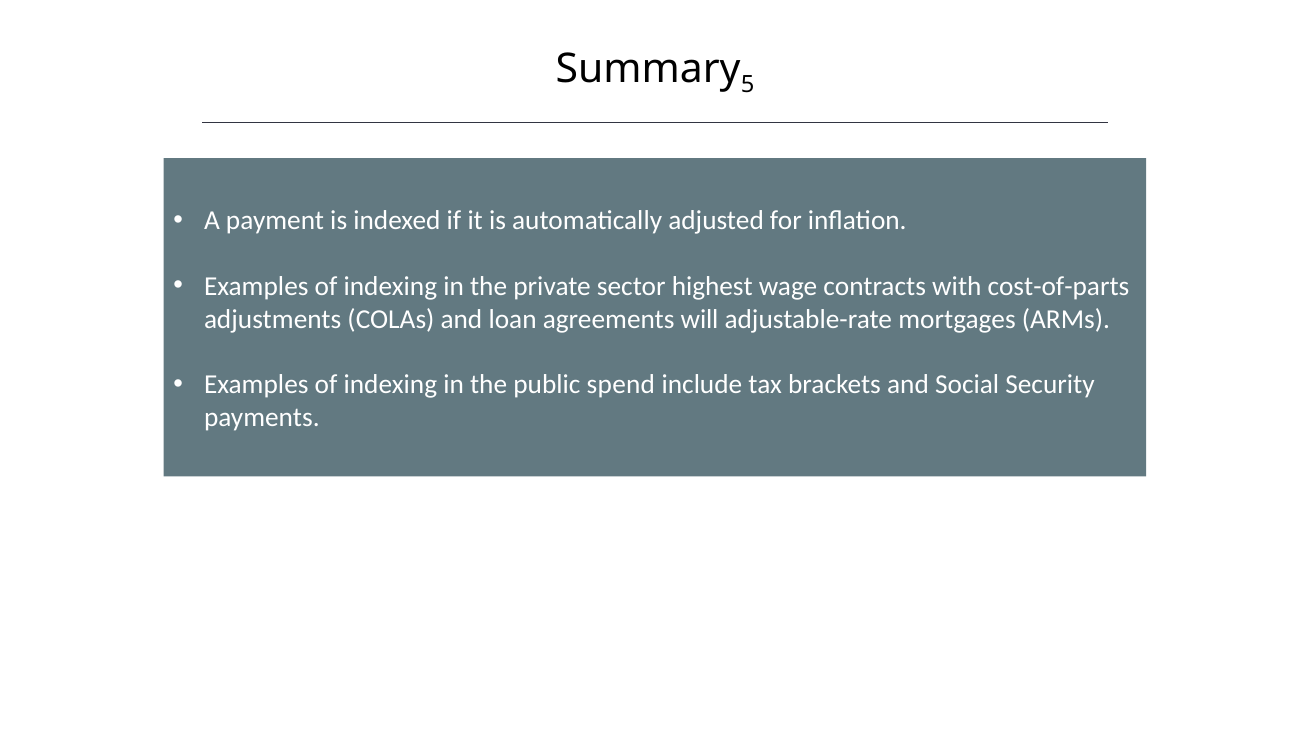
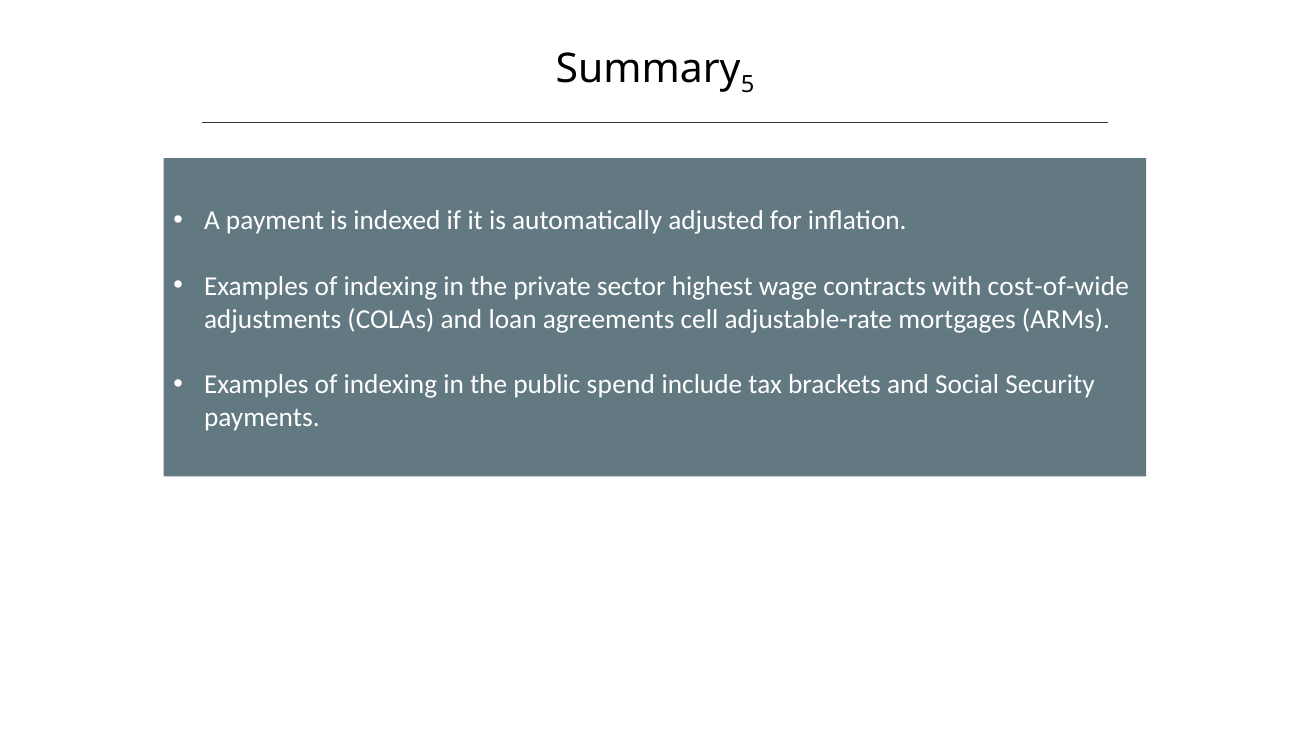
cost-of-parts: cost-of-parts -> cost-of-wide
will: will -> cell
